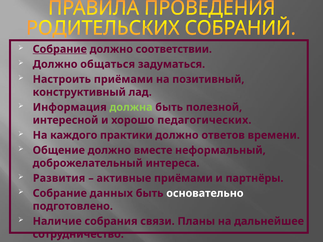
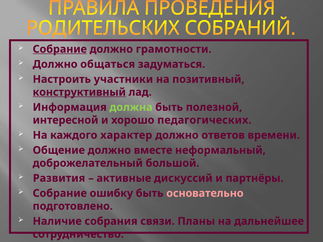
соответствии: соответствии -> грамотности
Настроить приёмами: приёмами -> участники
конструктивный underline: none -> present
практики: практики -> характер
интереса: интереса -> большой
активные приёмами: приёмами -> дискуссий
данных: данных -> ошибку
основательно colour: white -> pink
